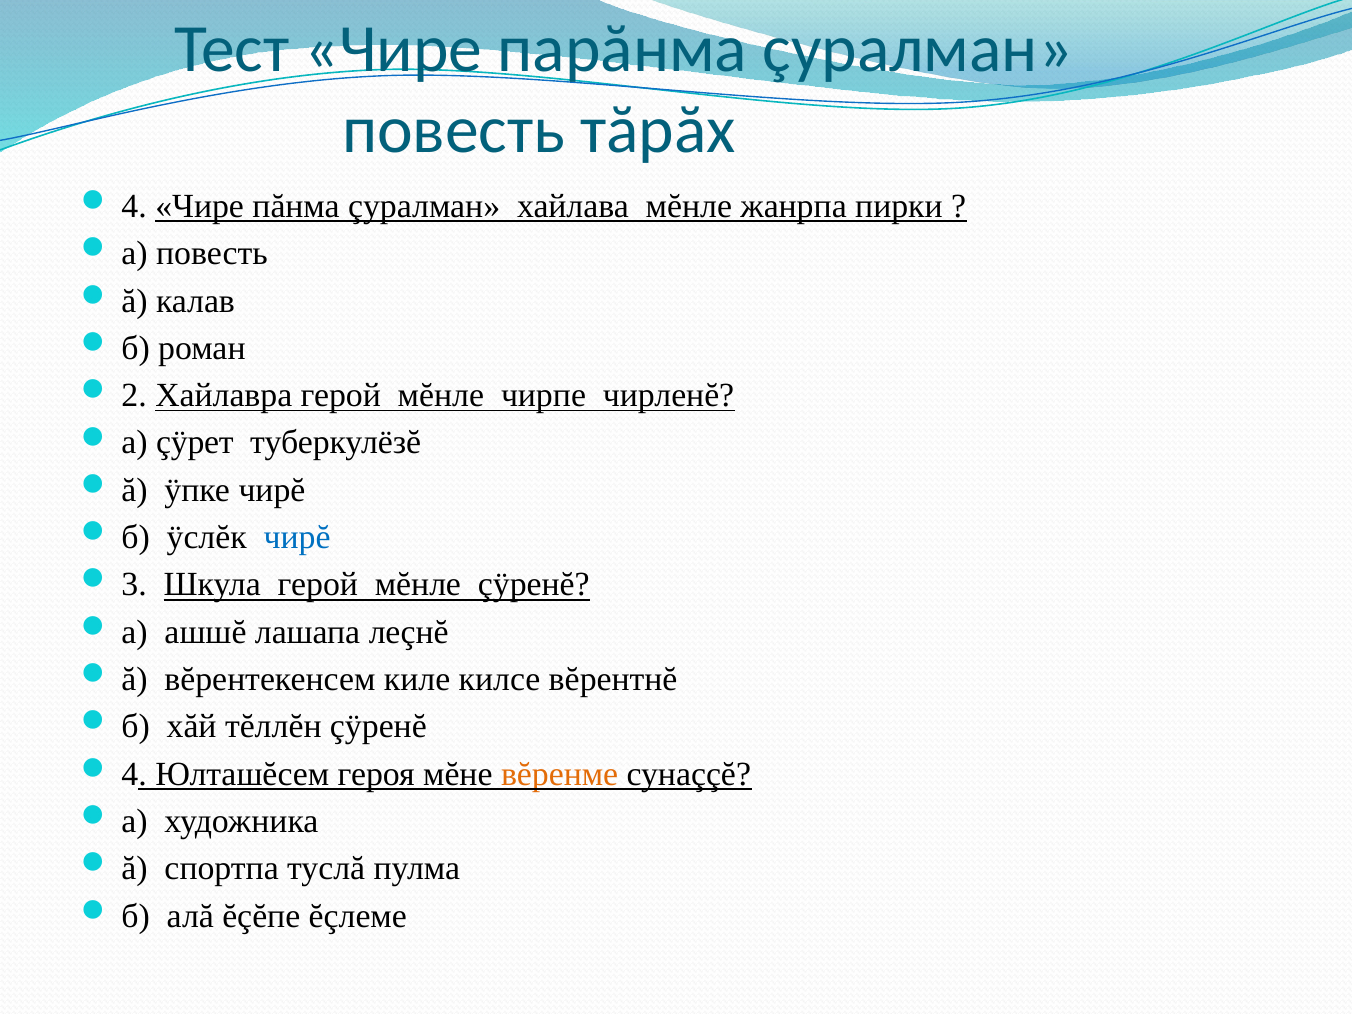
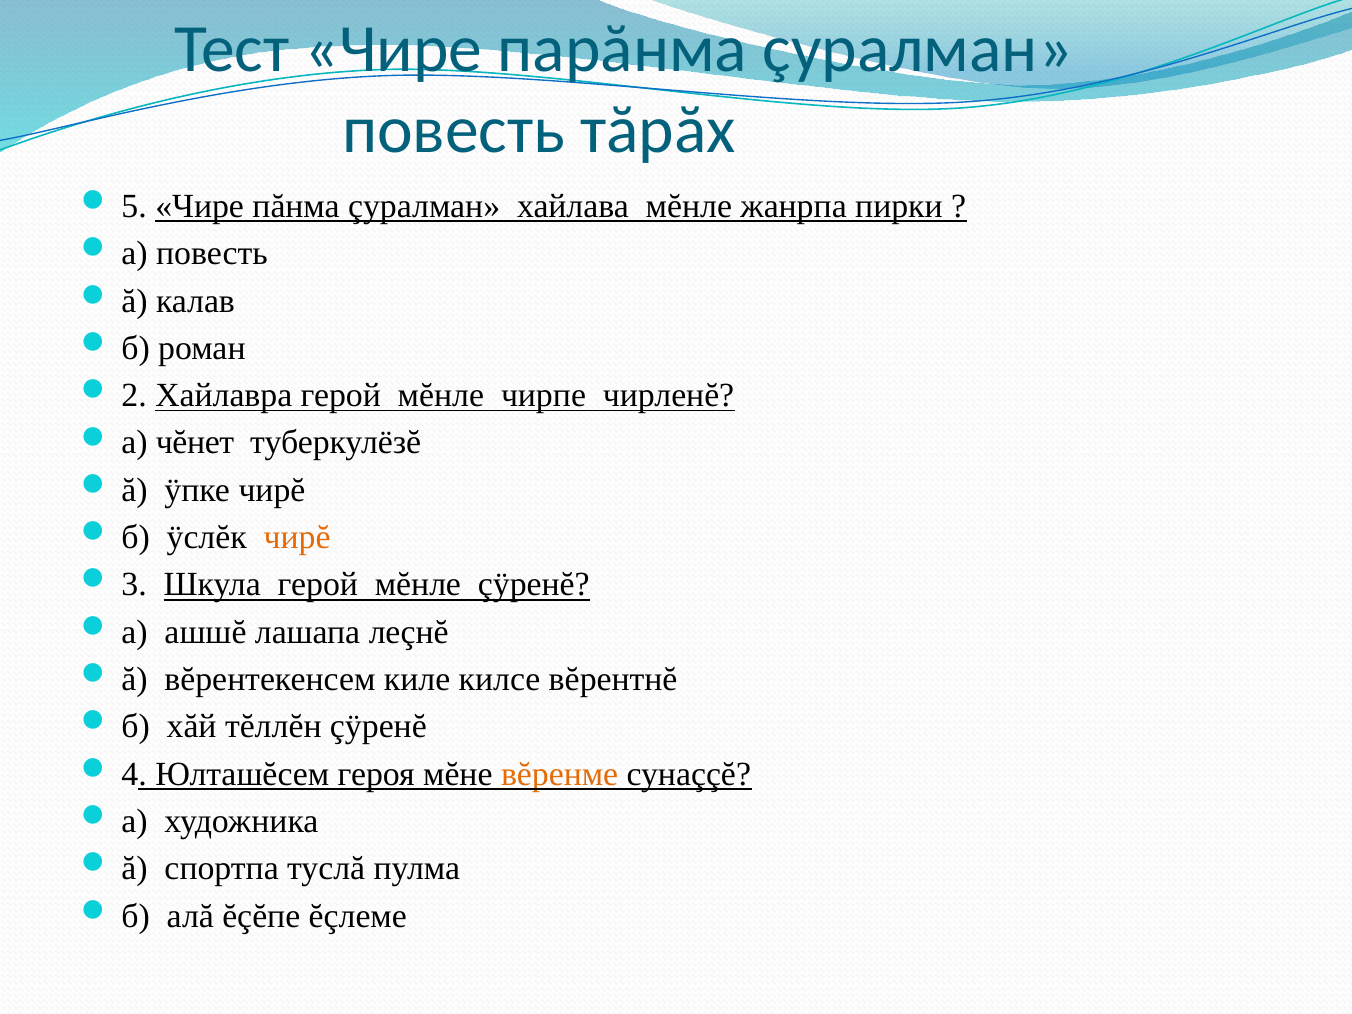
4 at (134, 206): 4 -> 5
çÿрет: çÿрет -> чĕнет
чирĕ at (297, 537) colour: blue -> orange
